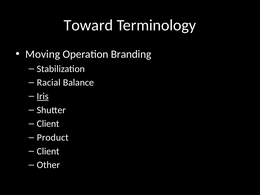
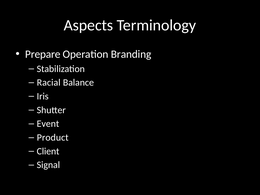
Toward: Toward -> Aspects
Moving: Moving -> Prepare
Iris underline: present -> none
Client at (48, 124): Client -> Event
Other: Other -> Signal
